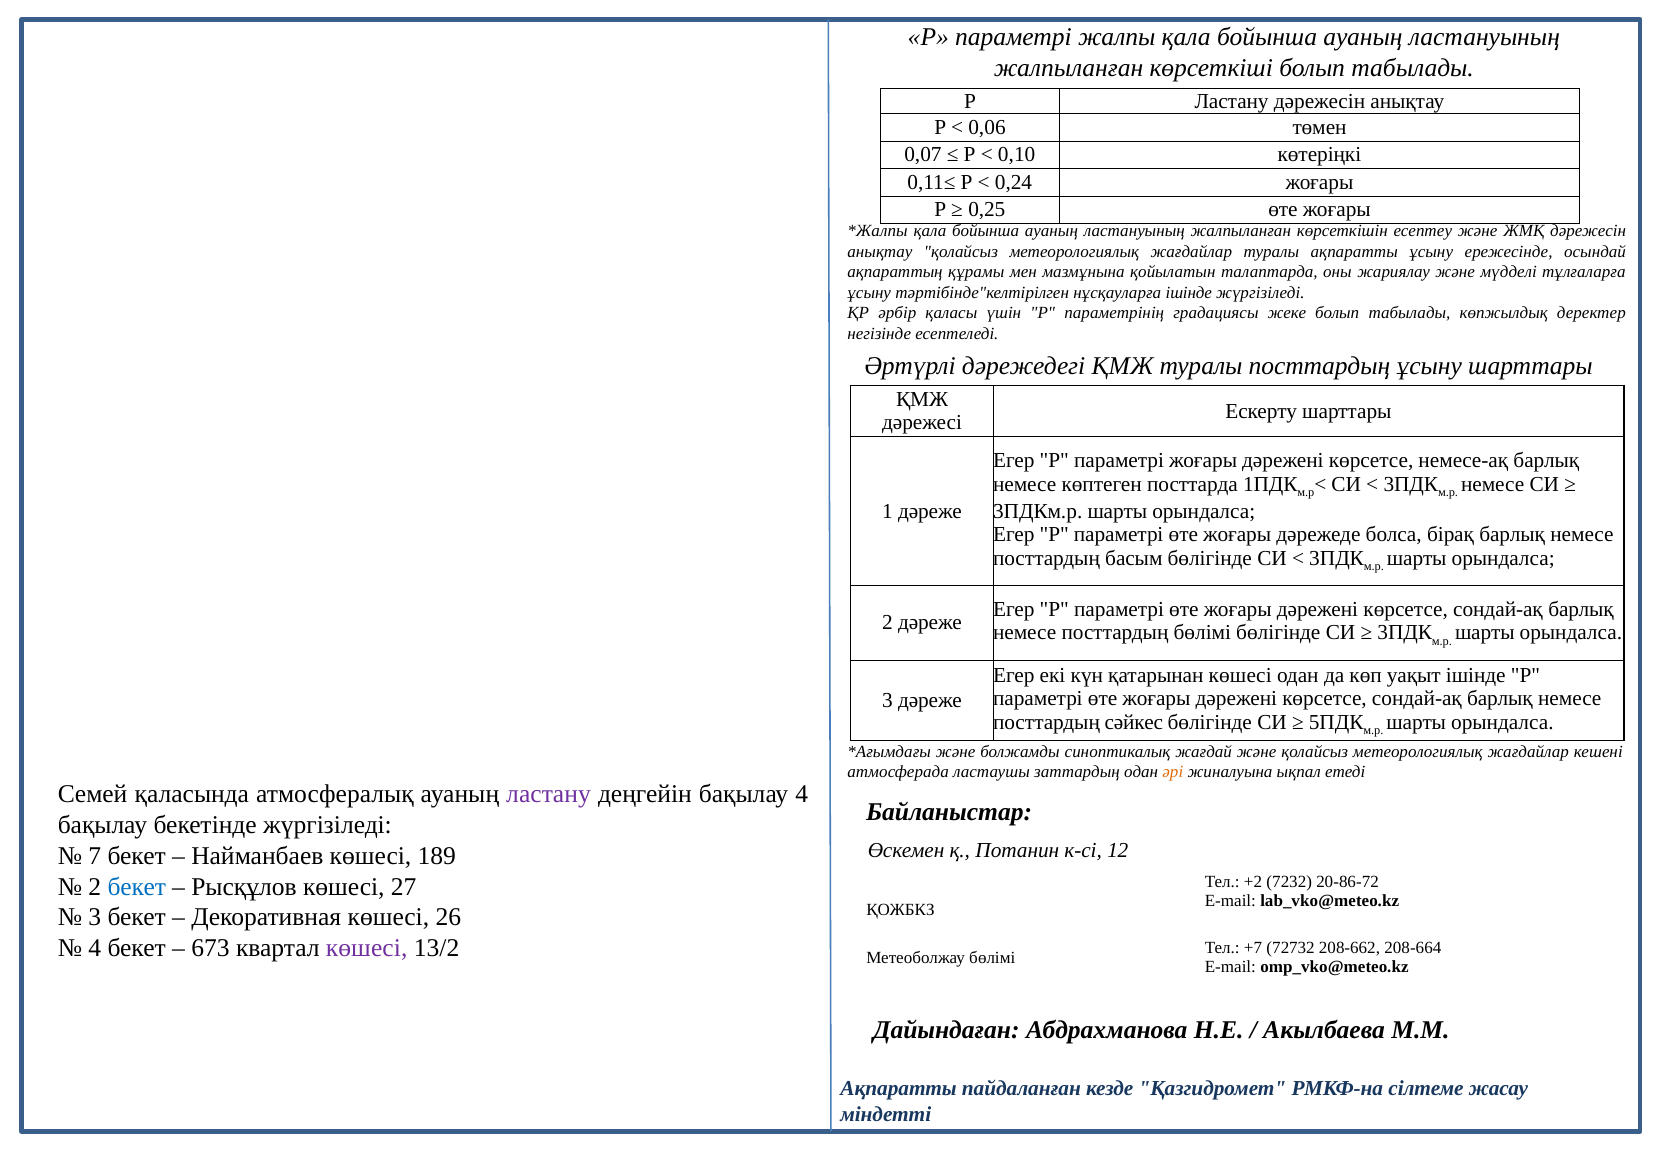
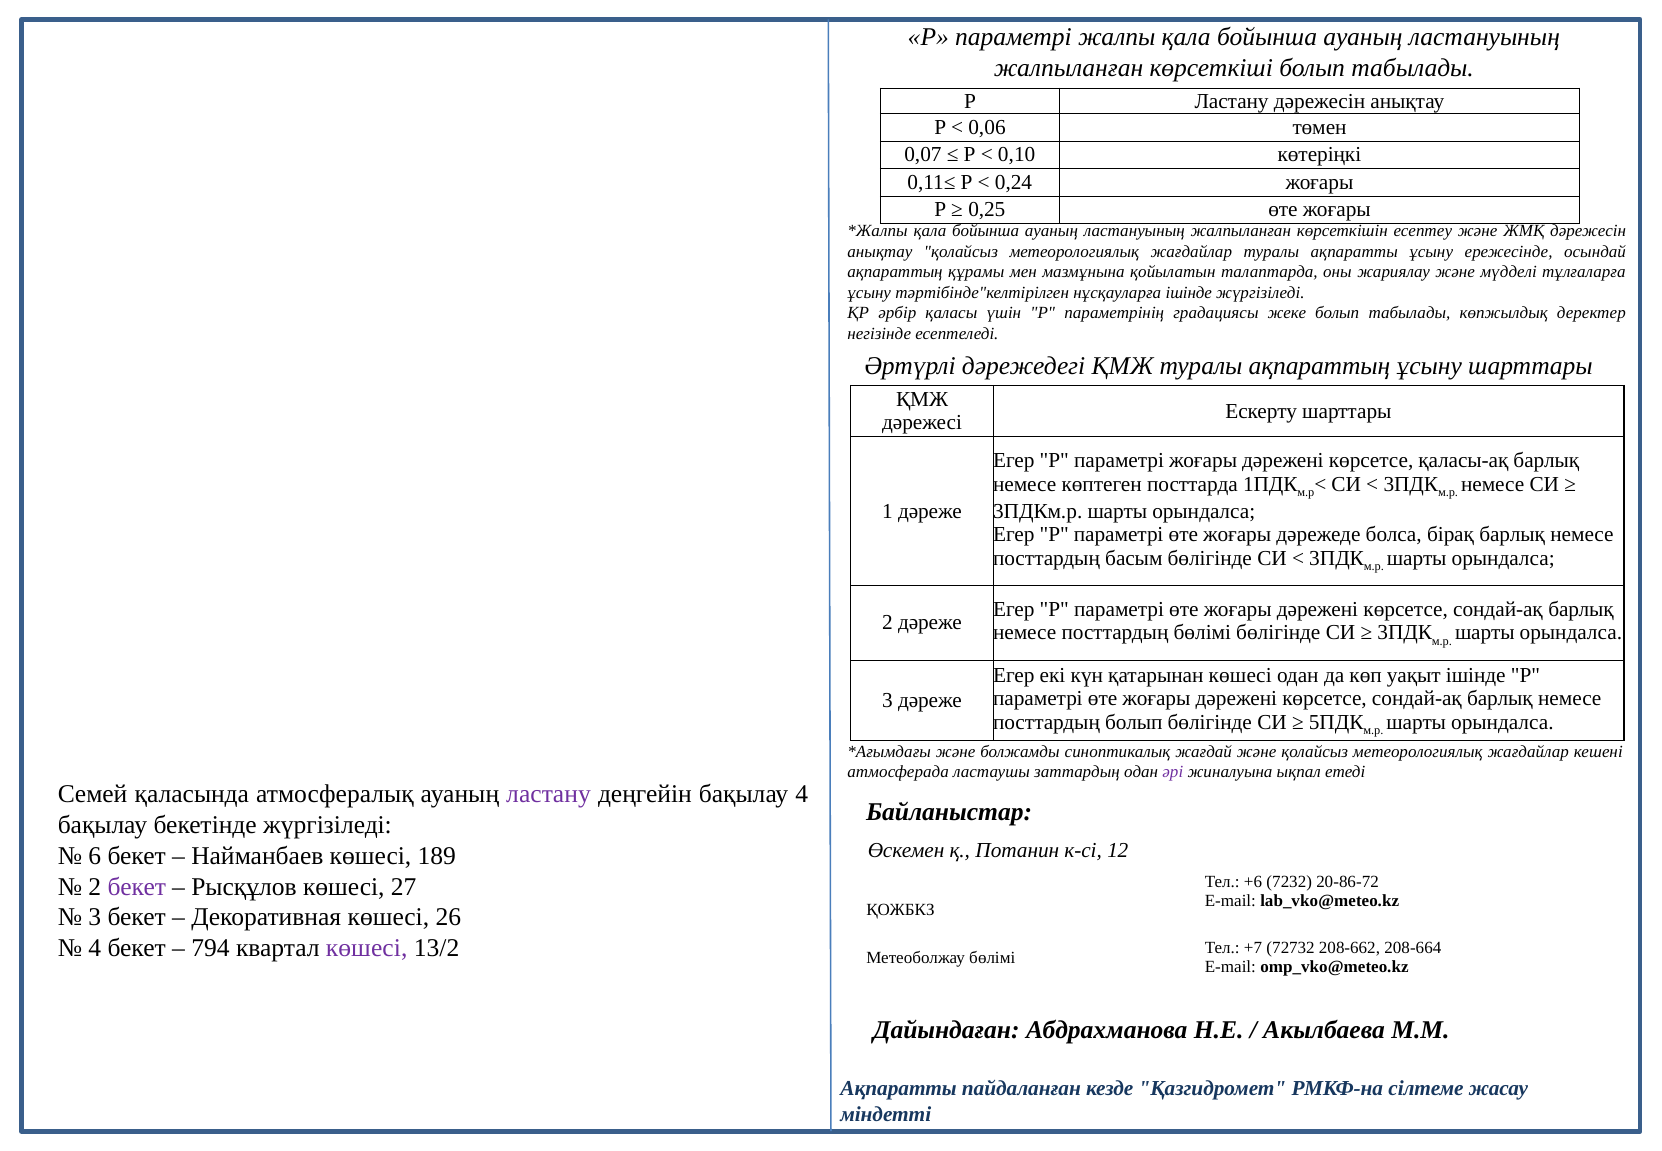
туралы посттардың: посттардың -> ақпараттың
немесе-ақ: немесе-ақ -> қаласы-ақ
посттардың сәйкес: сәйкес -> болып
әрі colour: orange -> purple
7: 7 -> 6
+2: +2 -> +6
бекет at (137, 886) colour: blue -> purple
673: 673 -> 794
